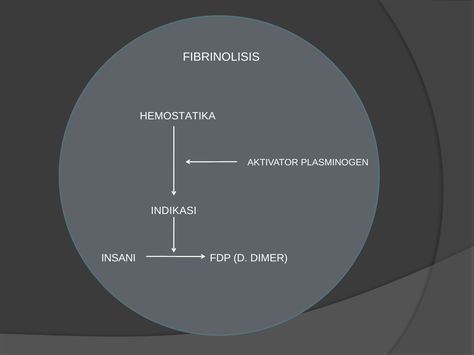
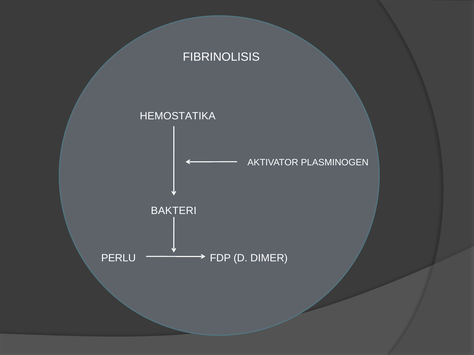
INDIKASI: INDIKASI -> BAKTERI
INSANI: INSANI -> PERLU
